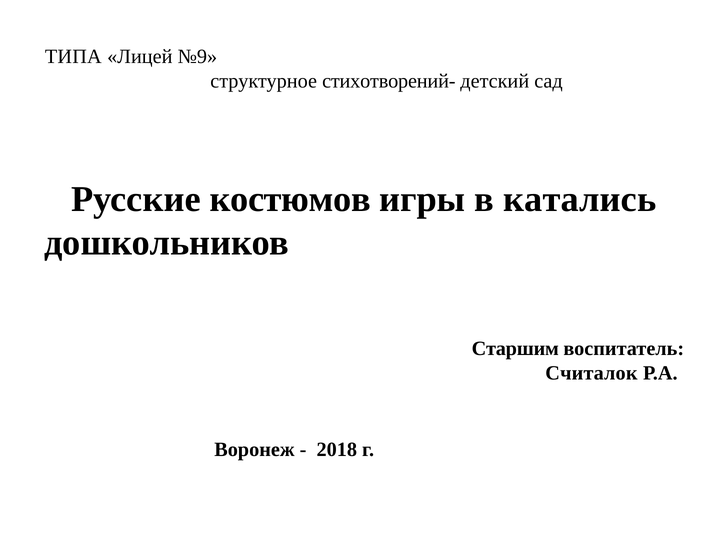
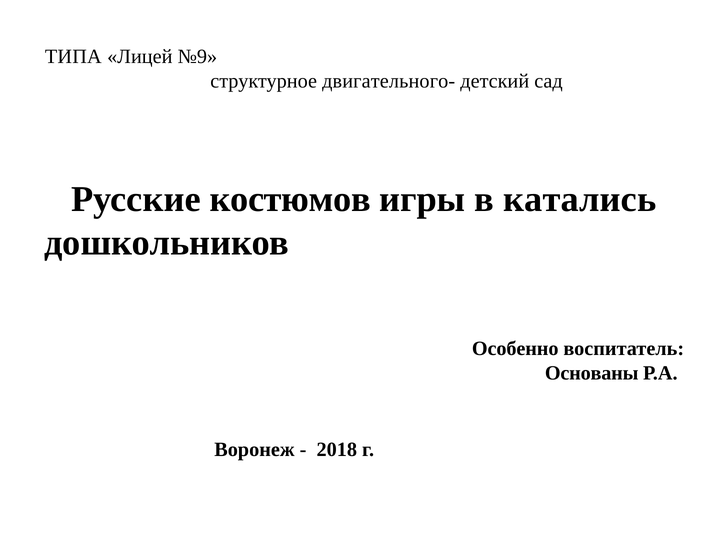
стихотворений-: стихотворений- -> двигательного-
Старшим: Старшим -> Особенно
Считалок: Считалок -> Основаны
